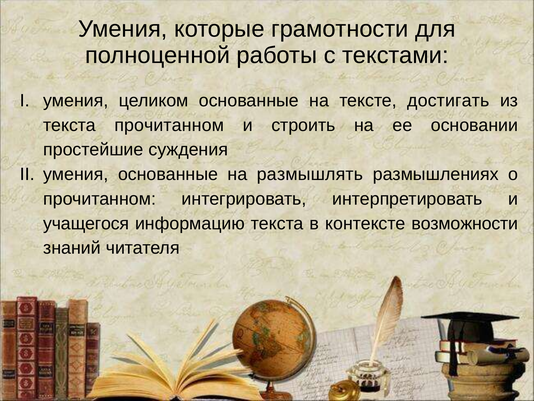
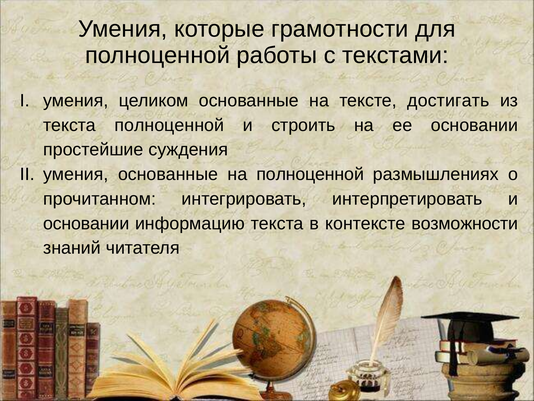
текста прочитанном: прочитанном -> полноценной
на размышлять: размышлять -> полноценной
учащегося at (86, 223): учащегося -> основании
